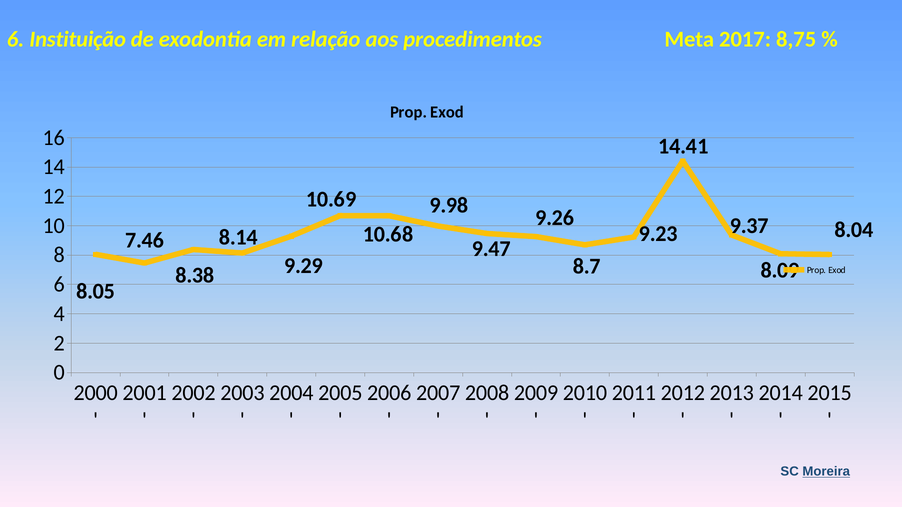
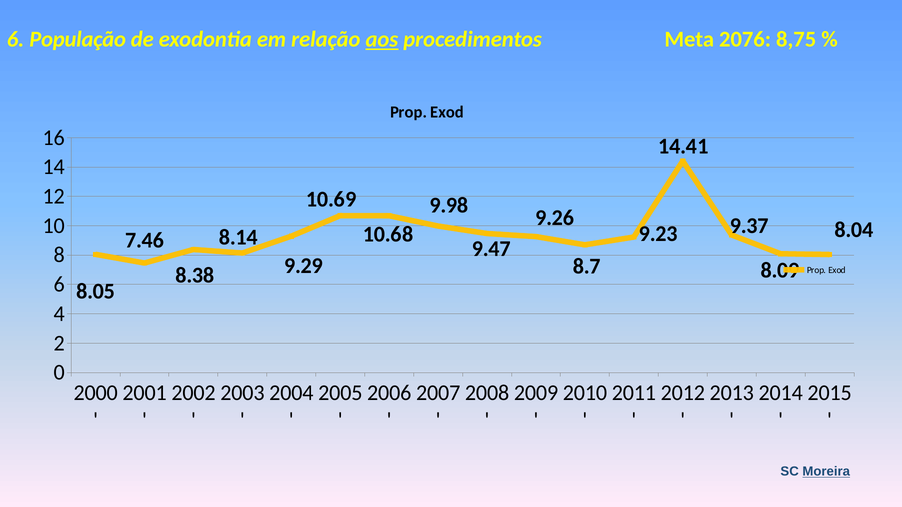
Instituição: Instituição -> População
aos underline: none -> present
2017: 2017 -> 2076
